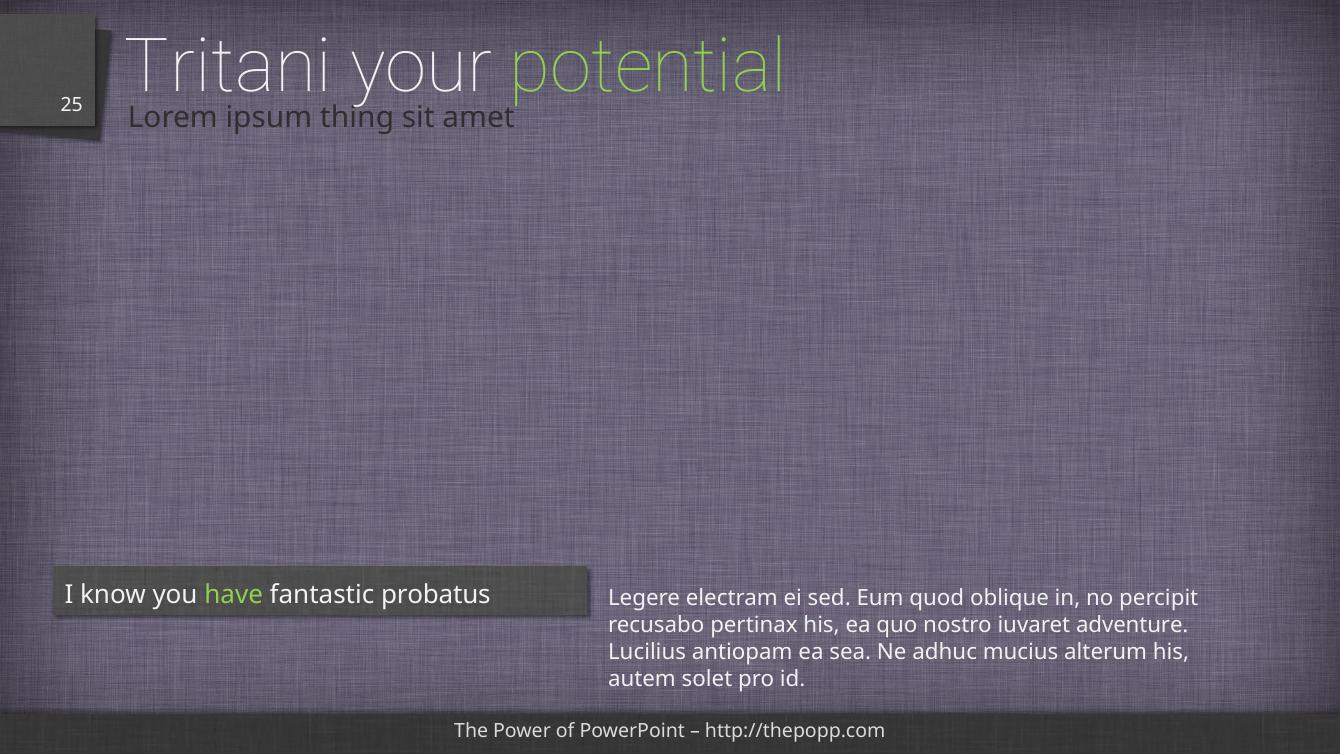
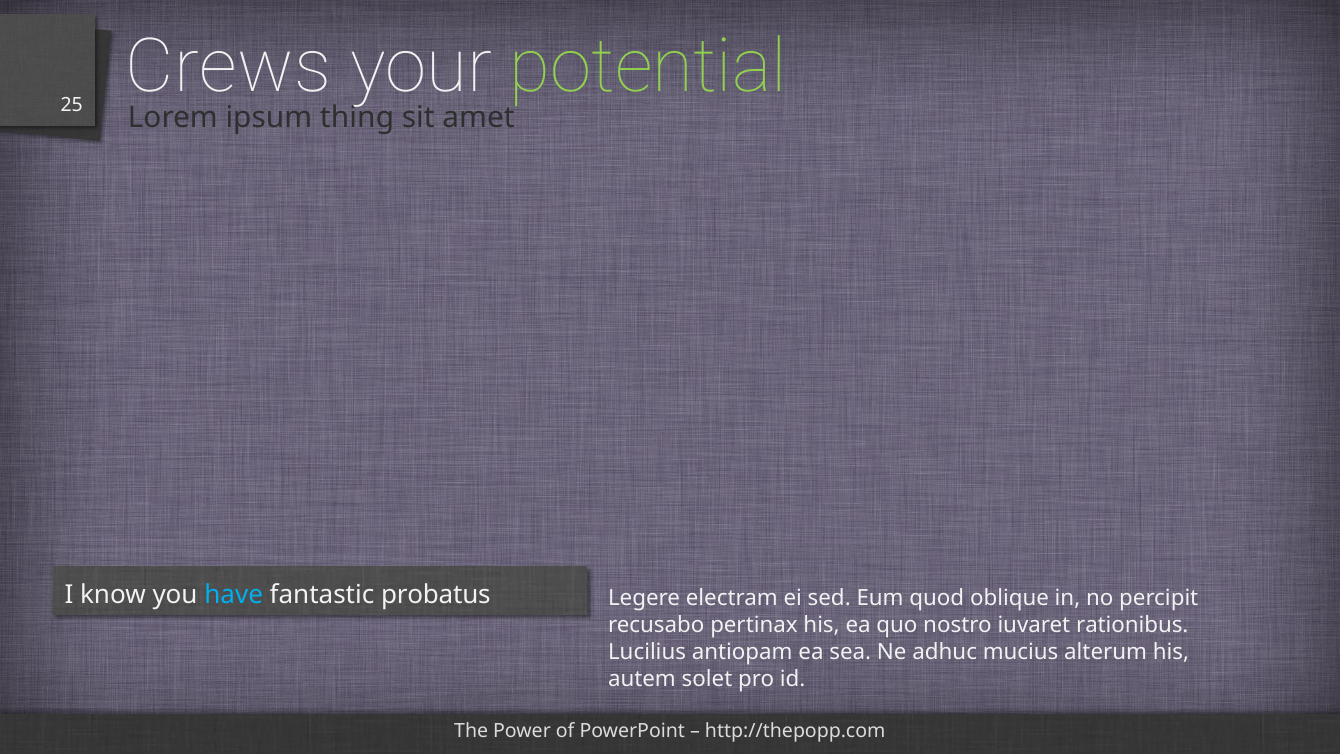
Tritani: Tritani -> Crews
have colour: light green -> light blue
adventure: adventure -> rationibus
